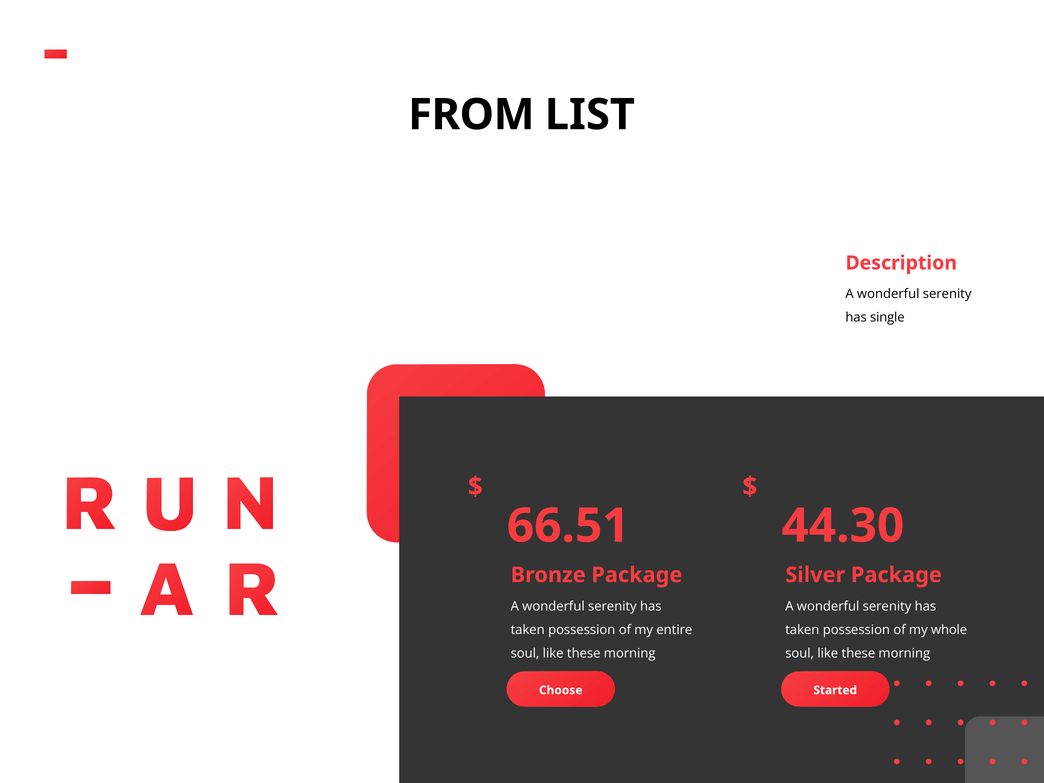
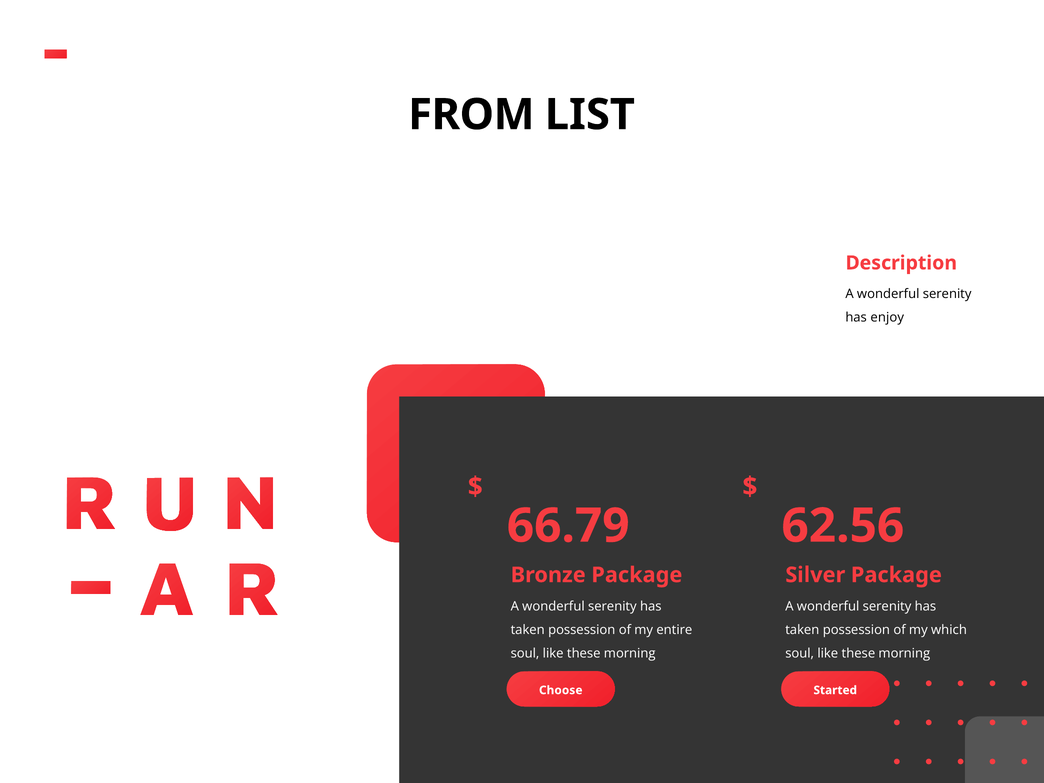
single: single -> enjoy
66.51: 66.51 -> 66.79
44.30: 44.30 -> 62.56
whole: whole -> which
